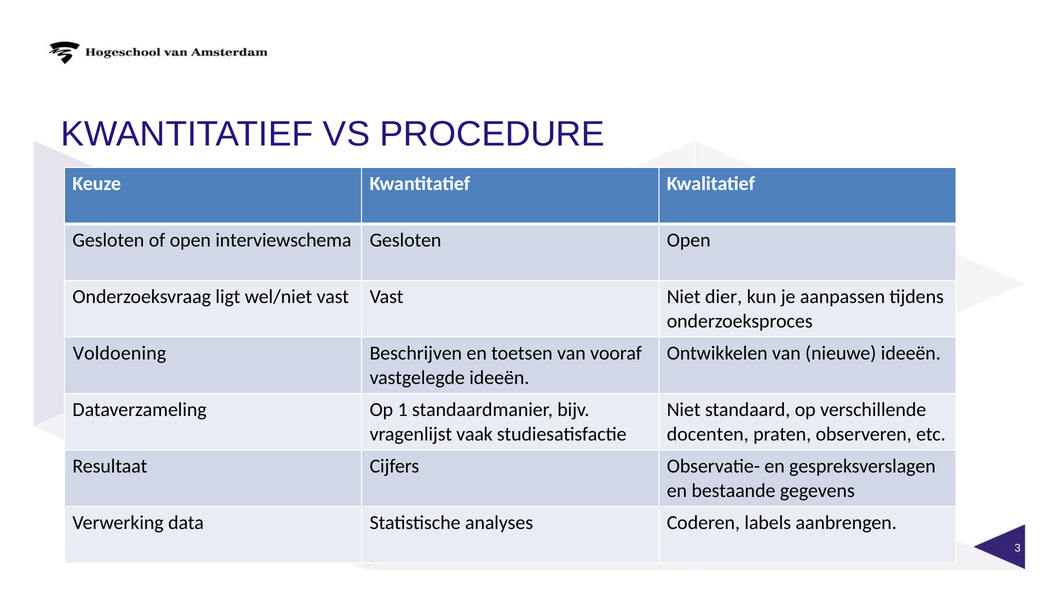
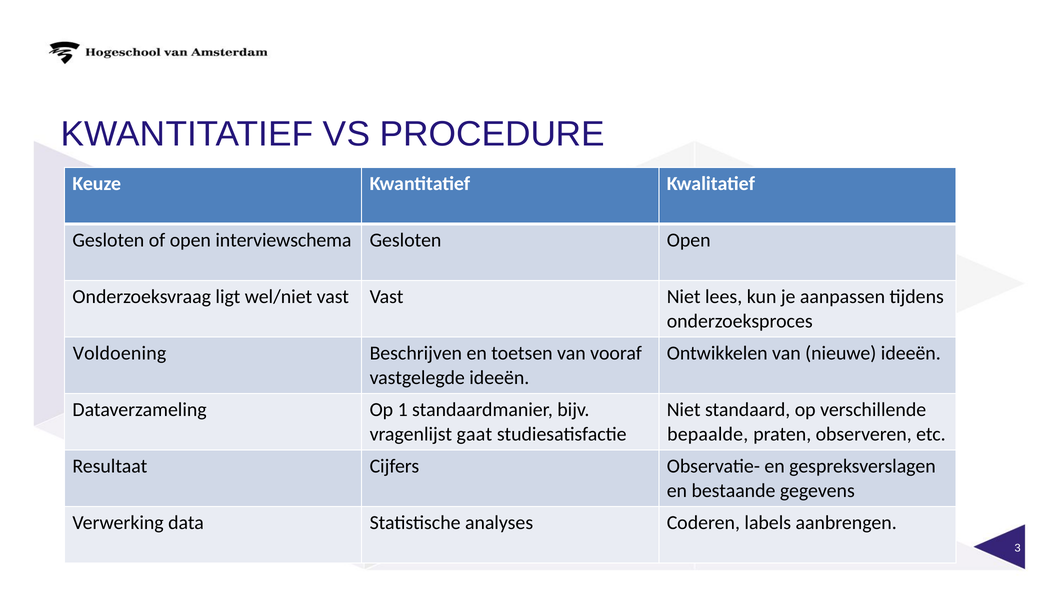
dier: dier -> lees
vaak: vaak -> gaat
docenten: docenten -> bepaalde
